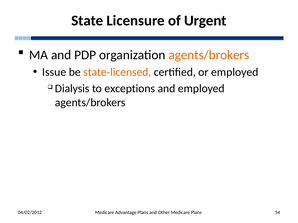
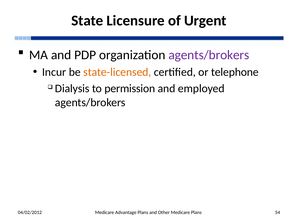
agents/brokers at (209, 55) colour: orange -> purple
Issue: Issue -> Incur
or employed: employed -> telephone
exceptions: exceptions -> permission
